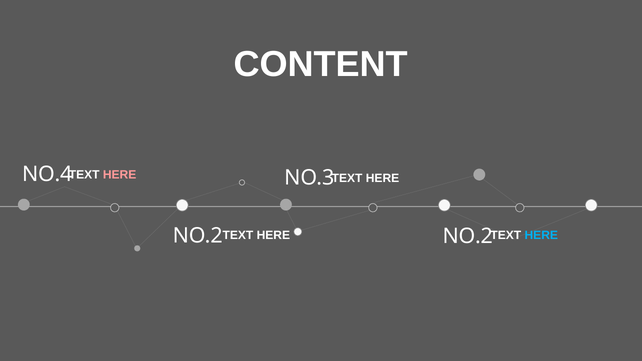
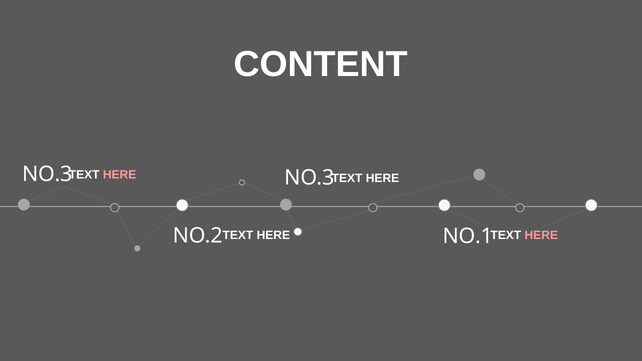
NO.4 at (47, 174): NO.4 -> NO.3
HERE at (541, 235) colour: light blue -> pink
NO.2 at (468, 236): NO.2 -> NO.1
